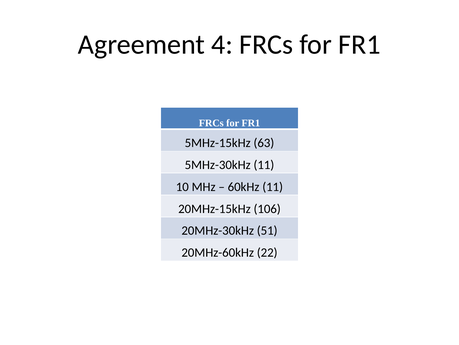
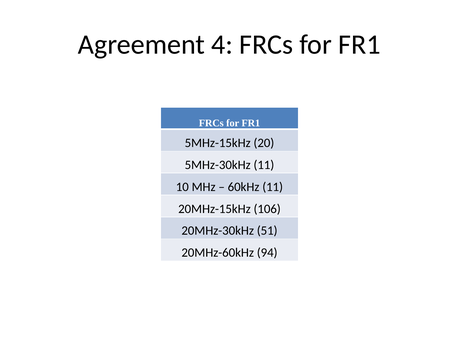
63: 63 -> 20
22: 22 -> 94
